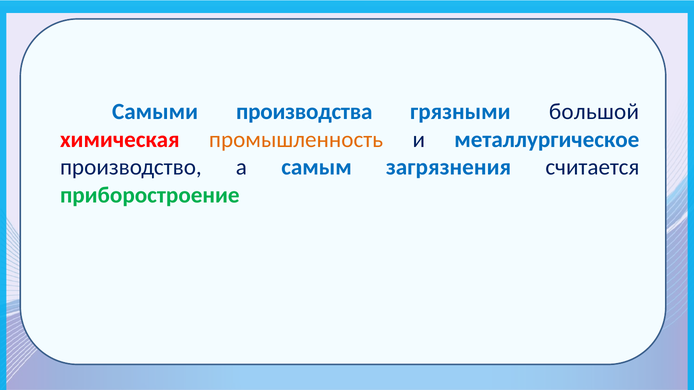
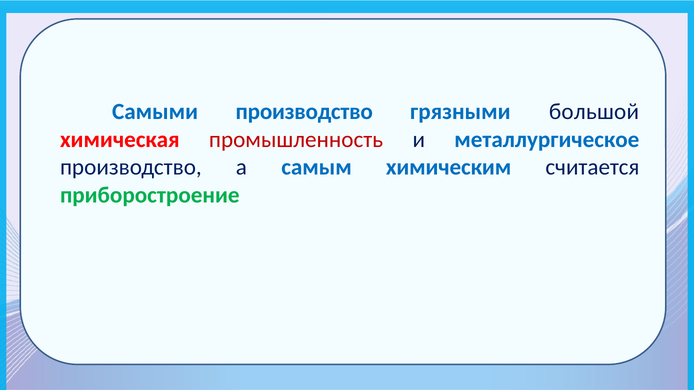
Самыми производства: производства -> производство
промышленность colour: orange -> red
загрязнения: загрязнения -> химическим
